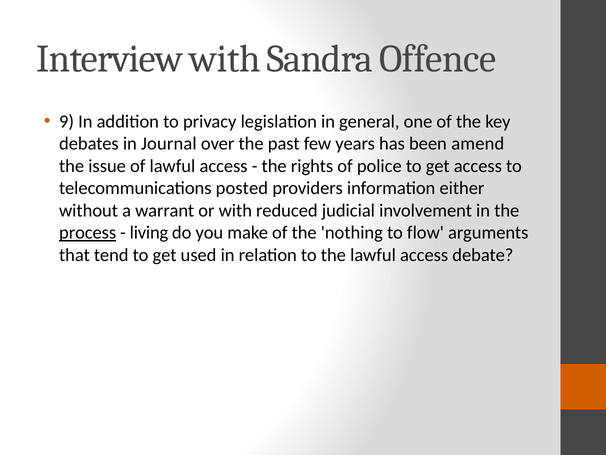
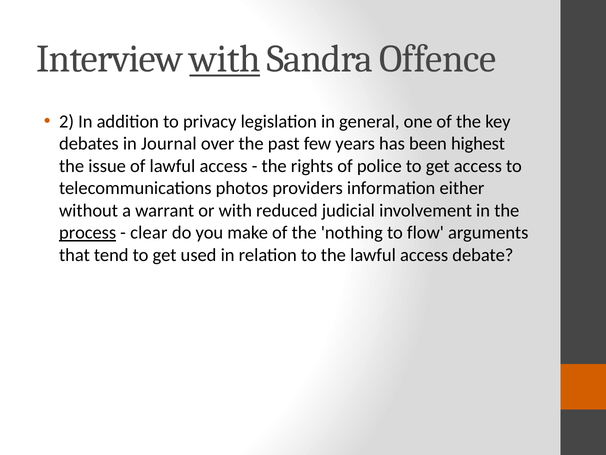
with at (225, 59) underline: none -> present
9: 9 -> 2
amend: amend -> highest
posted: posted -> photos
living: living -> clear
